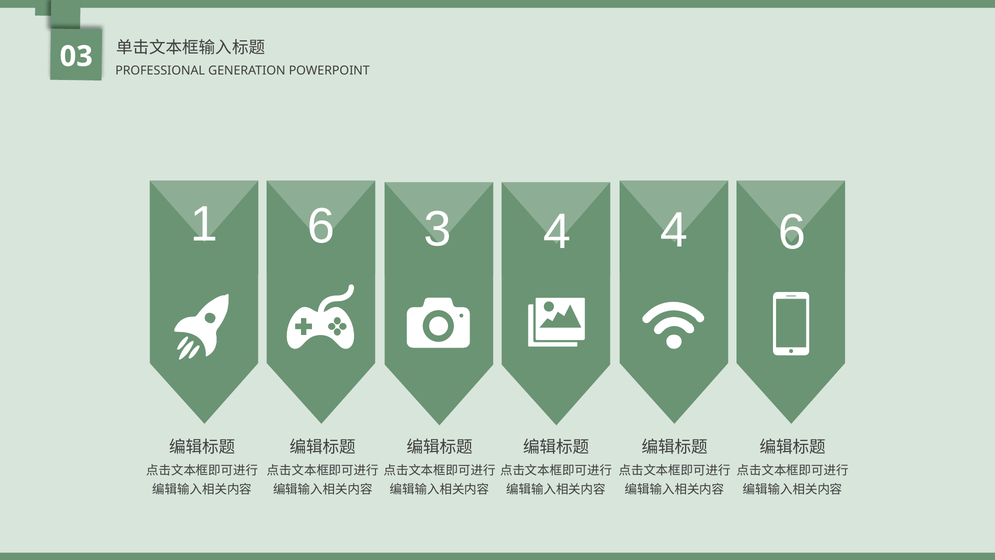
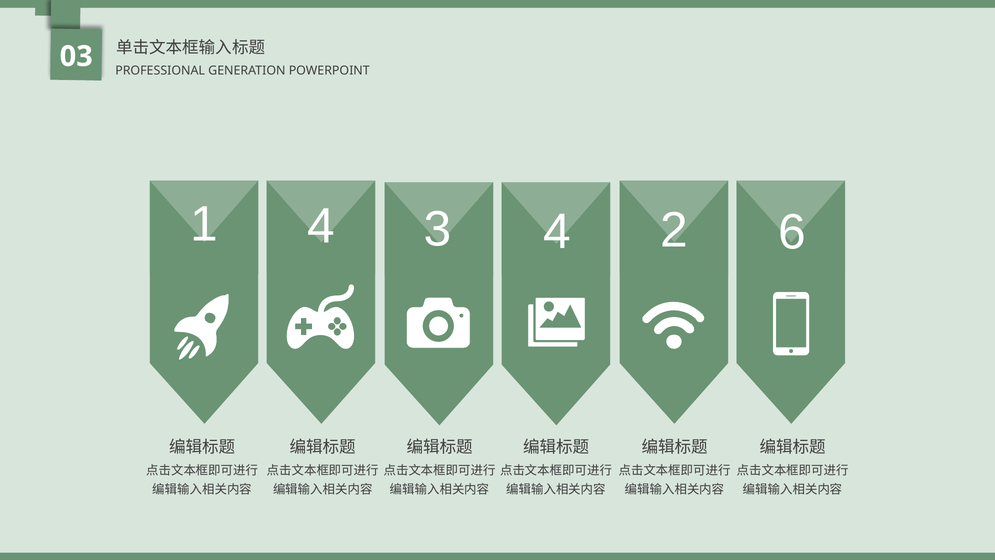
1 6: 6 -> 4
4 4: 4 -> 2
